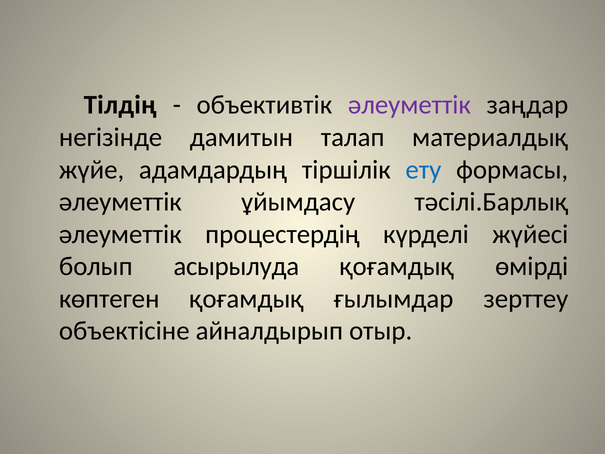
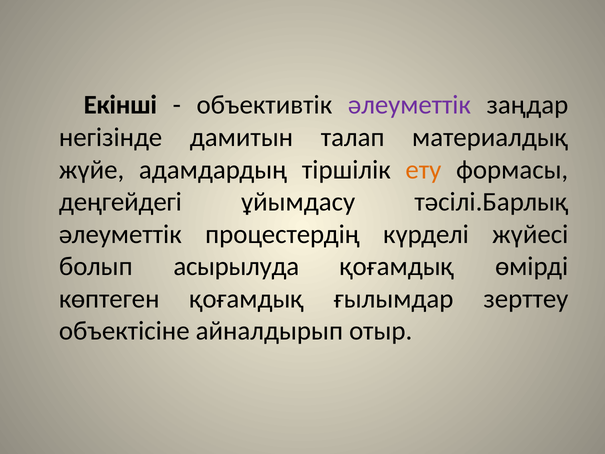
Тілдің: Тілдің -> Екінші
ету colour: blue -> orange
әлеуметтiк: әлеуметтiк -> деңгейдегі
